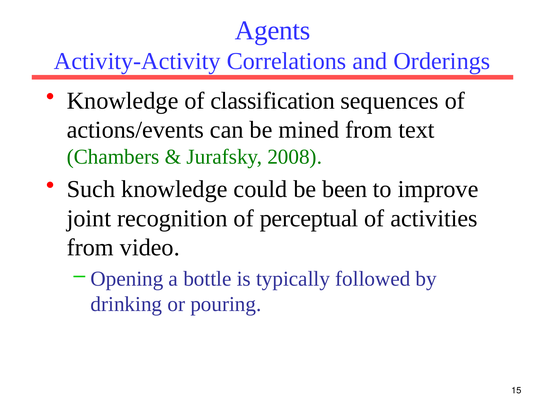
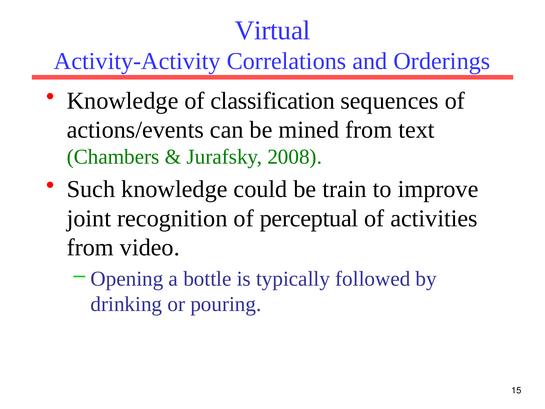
Agents: Agents -> Virtual
been: been -> train
